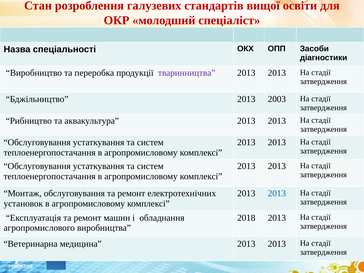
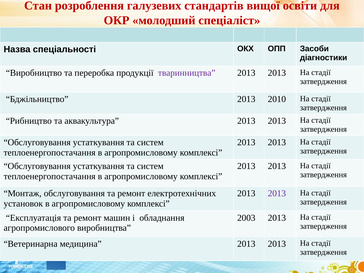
2003: 2003 -> 2010
2013 at (277, 193) colour: blue -> purple
2018: 2018 -> 2003
